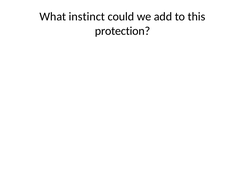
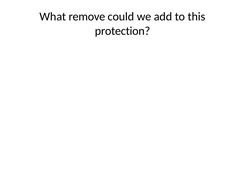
instinct: instinct -> remove
